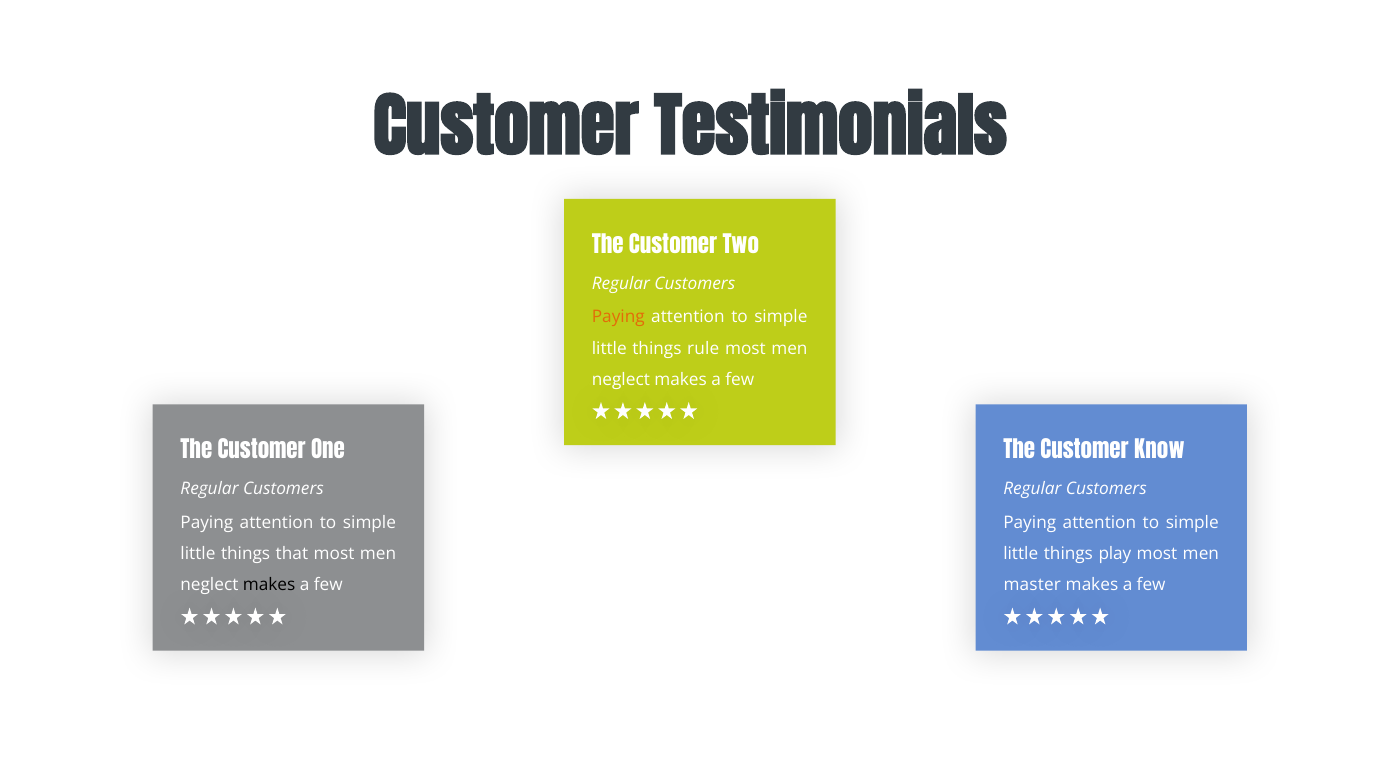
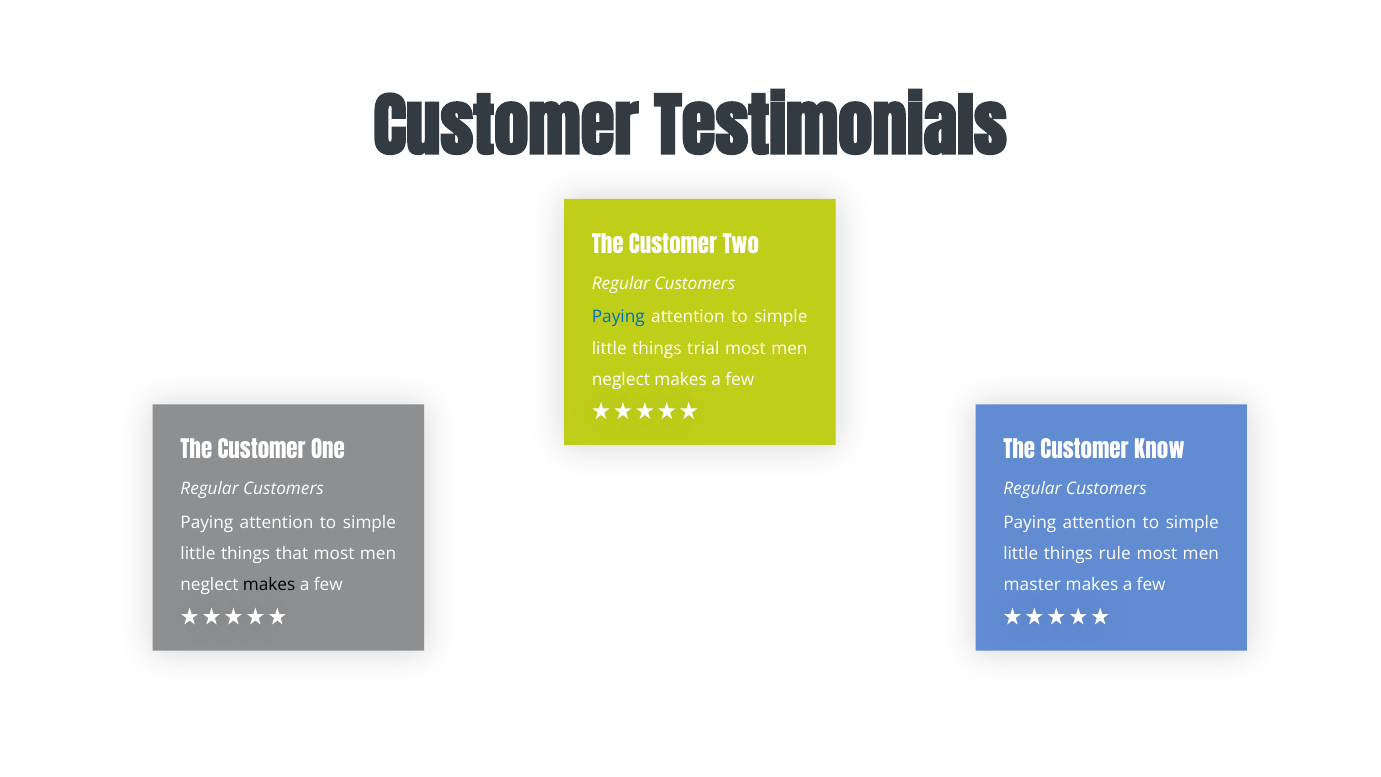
Paying at (618, 317) colour: orange -> blue
rule: rule -> trial
play: play -> rule
